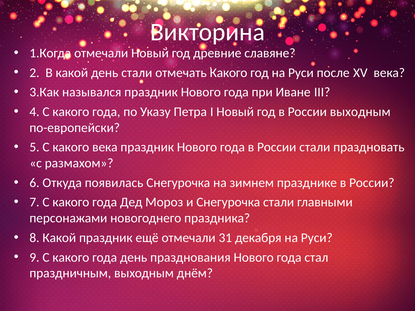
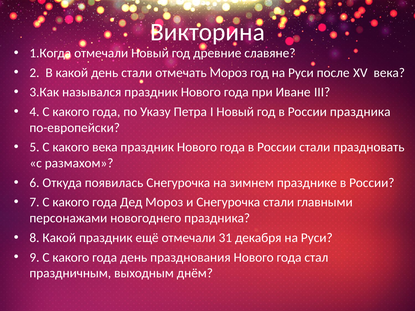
отмечать Какого: Какого -> Мороз
России выходным: выходным -> праздника
